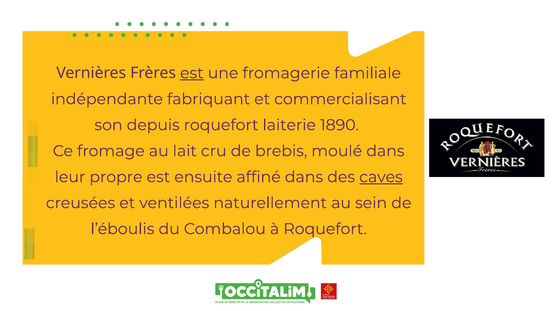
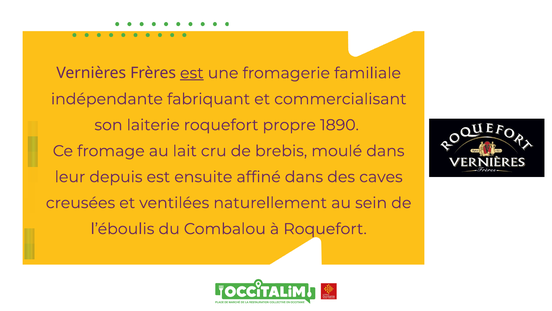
depuis: depuis -> laiterie
laiterie: laiterie -> propre
propre: propre -> depuis
caves underline: present -> none
